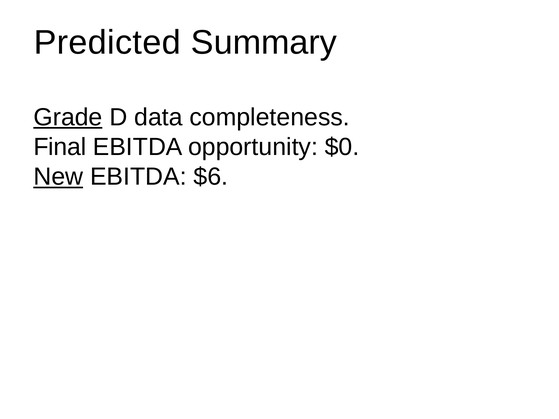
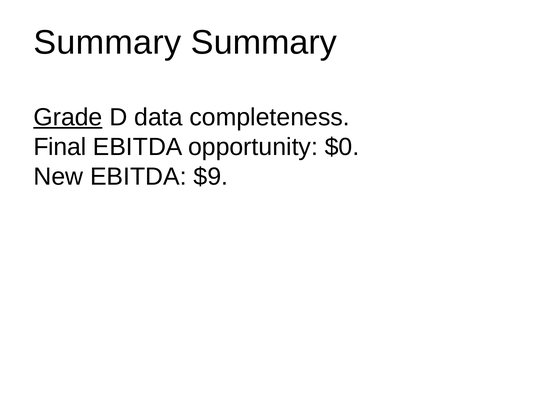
Predicted at (107, 42): Predicted -> Summary
New underline: present -> none
$6: $6 -> $9
